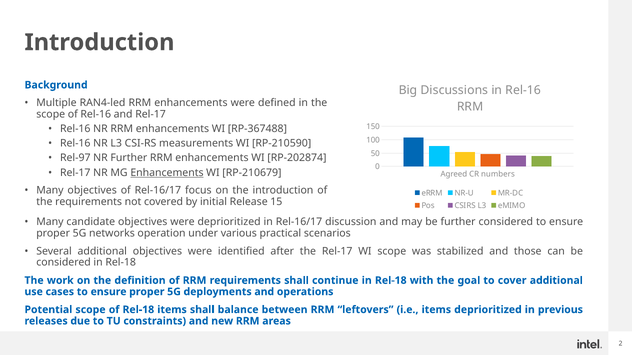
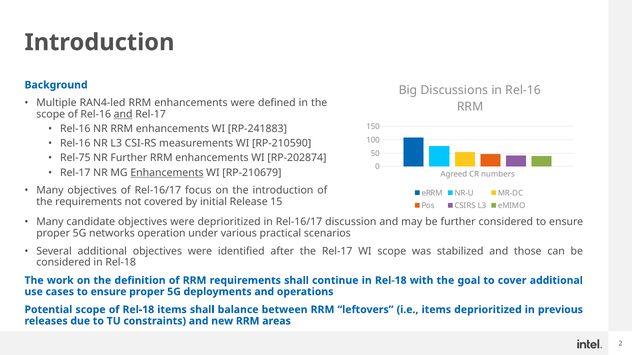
and at (123, 114) underline: none -> present
RP-367488: RP-367488 -> RP-241883
Rel-97: Rel-97 -> Rel-75
